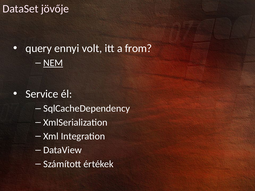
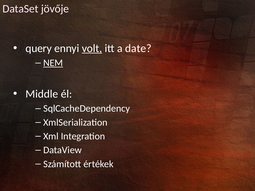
volt underline: none -> present
from: from -> date
Service: Service -> Middle
